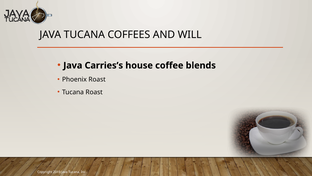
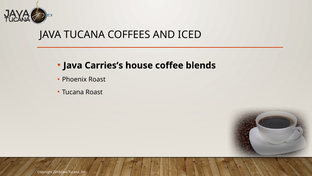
WILL: WILL -> ICED
